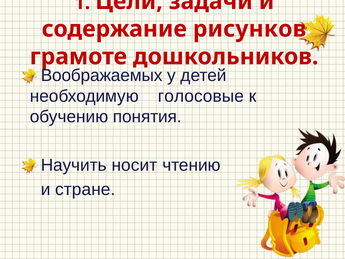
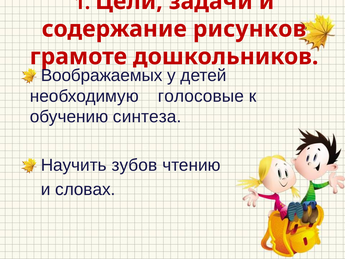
понятия: понятия -> синтеза
носит: носит -> зубов
стране: стране -> словах
